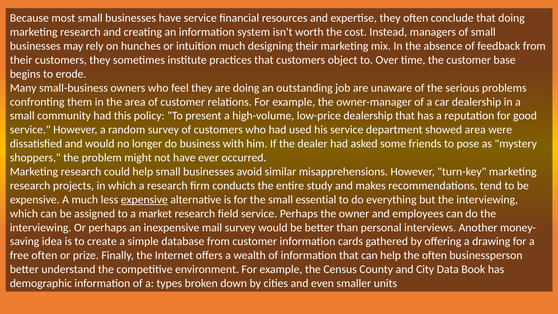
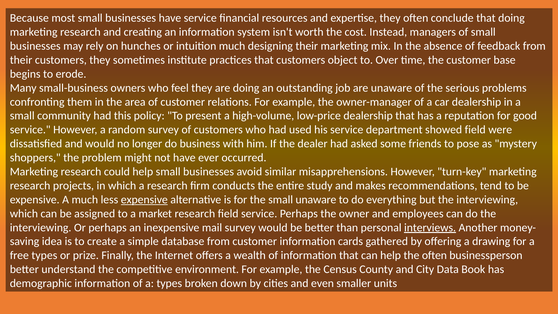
showed area: area -> field
small essential: essential -> unaware
interviews underline: none -> present
free often: often -> types
